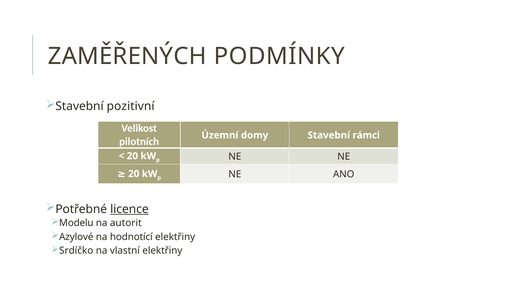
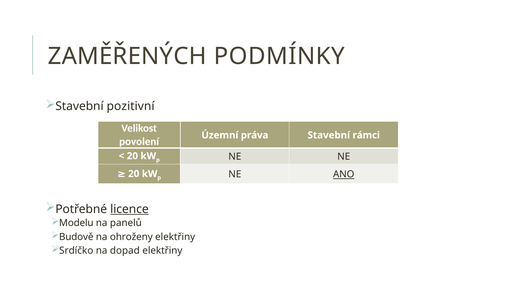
pilotních: pilotních -> povolení
domy: domy -> práva
ANO underline: none -> present
autorit: autorit -> panelů
Azylové: Azylové -> Budově
hodnotící: hodnotící -> ohroženy
vlastní: vlastní -> dopad
